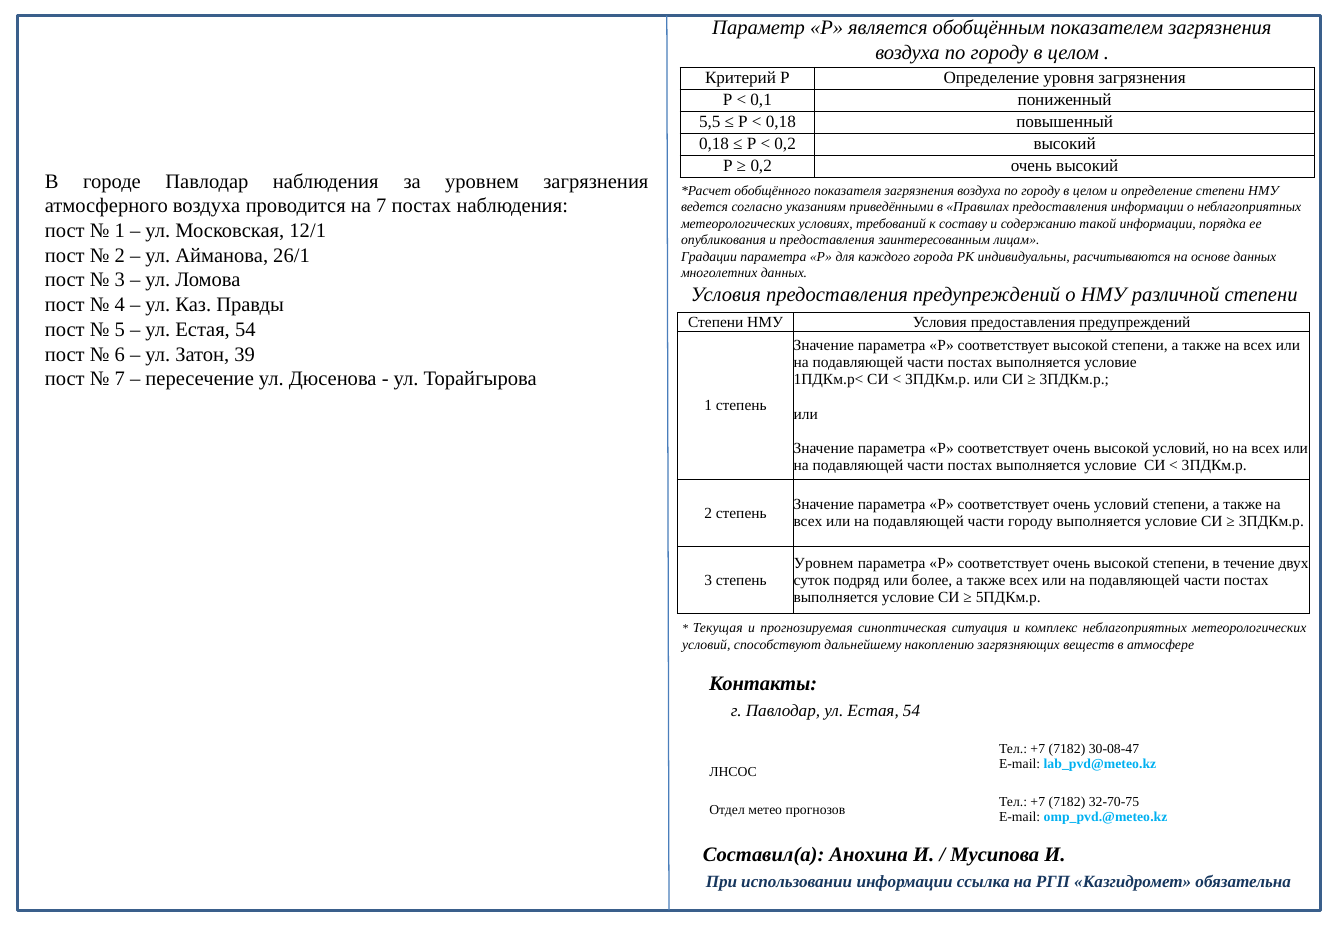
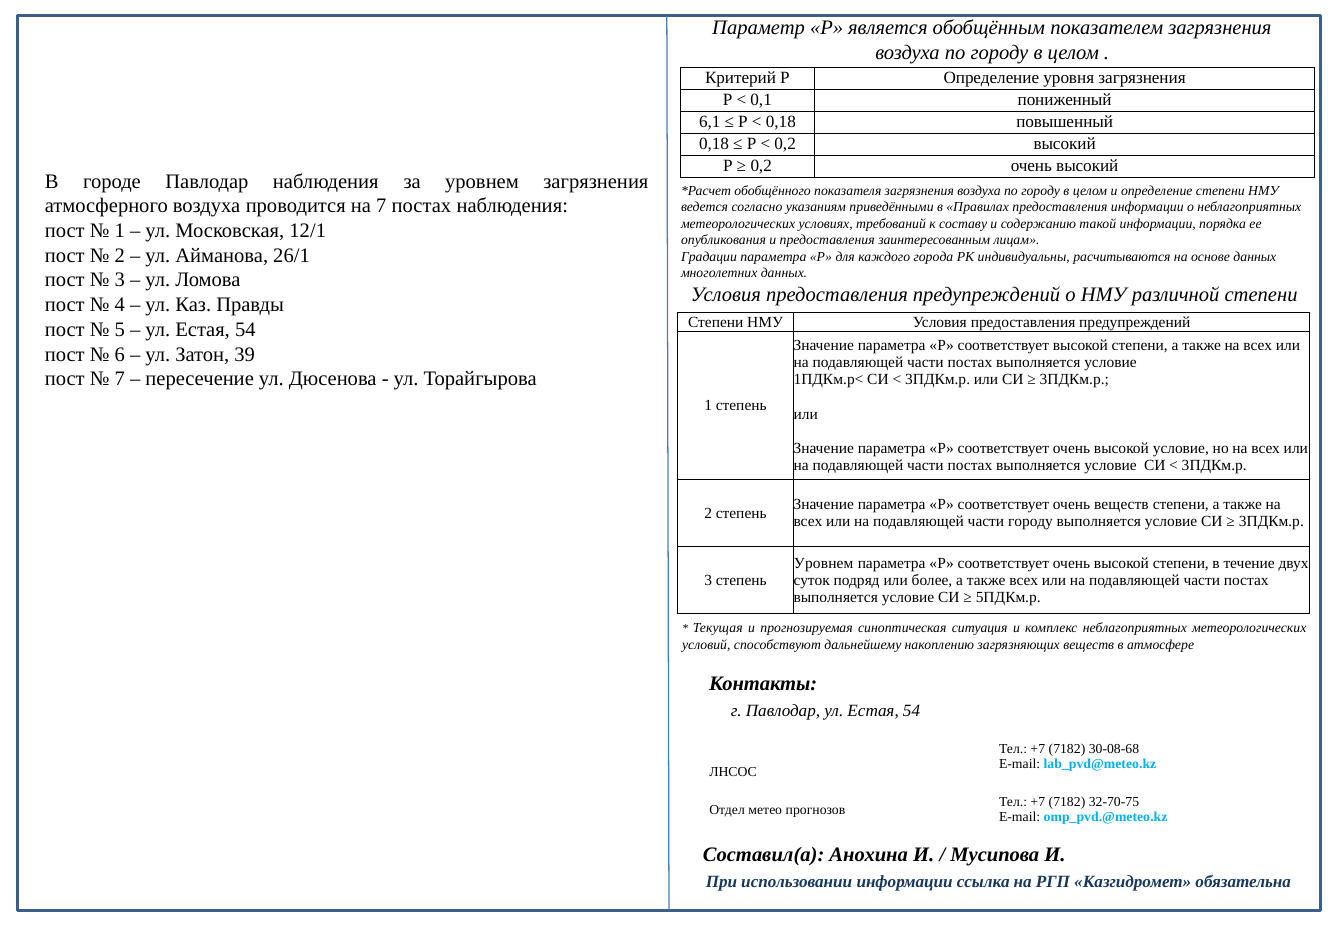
5,5: 5,5 -> 6,1
высокой условий: условий -> условие
очень условий: условий -> веществ
30-08-47: 30-08-47 -> 30-08-68
